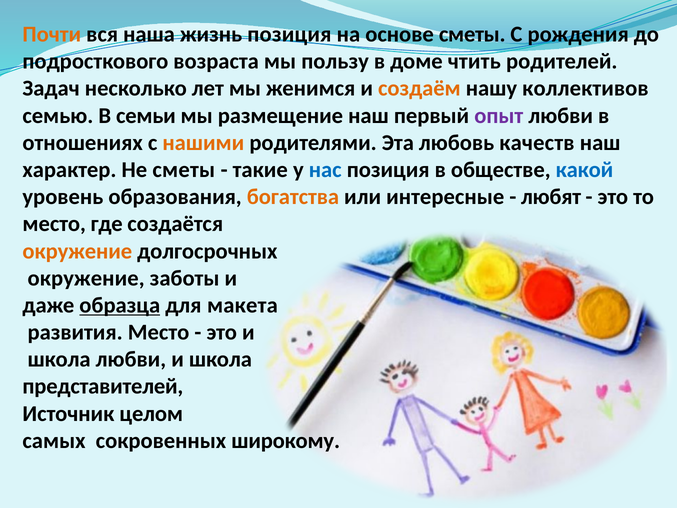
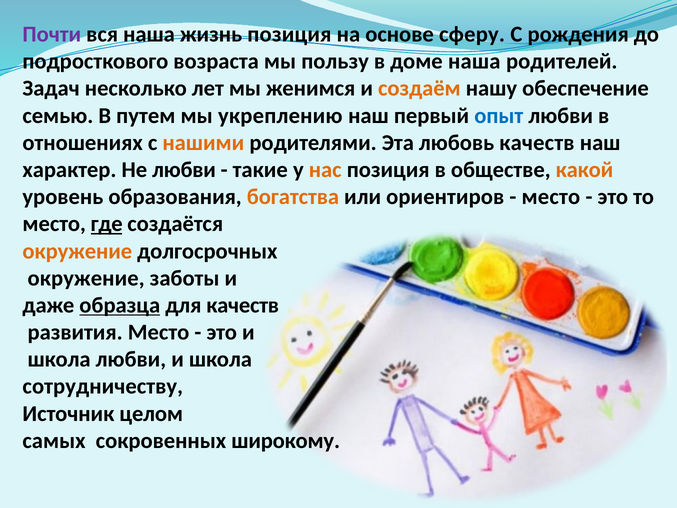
Почти colour: orange -> purple
основе сметы: сметы -> сферу
доме чтить: чтить -> наша
коллективов: коллективов -> обеспечение
семьи: семьи -> путем
размещение: размещение -> укреплению
опыт colour: purple -> blue
Не сметы: сметы -> любви
нас colour: blue -> orange
какой colour: blue -> orange
интересные: интересные -> ориентиров
любят at (551, 197): любят -> место
где underline: none -> present
для макета: макета -> качеств
представителей: представителей -> сотрудничеству
